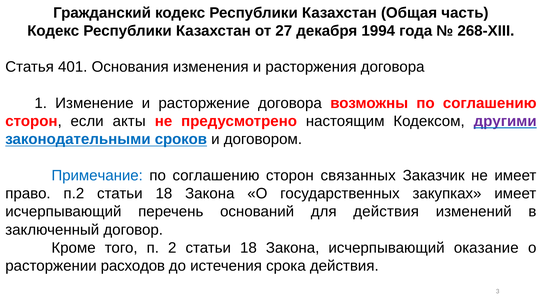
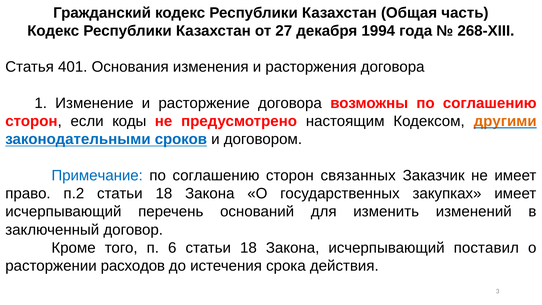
акты: акты -> коды
другими colour: purple -> orange
для действия: действия -> изменить
2: 2 -> 6
оказание: оказание -> поставил
